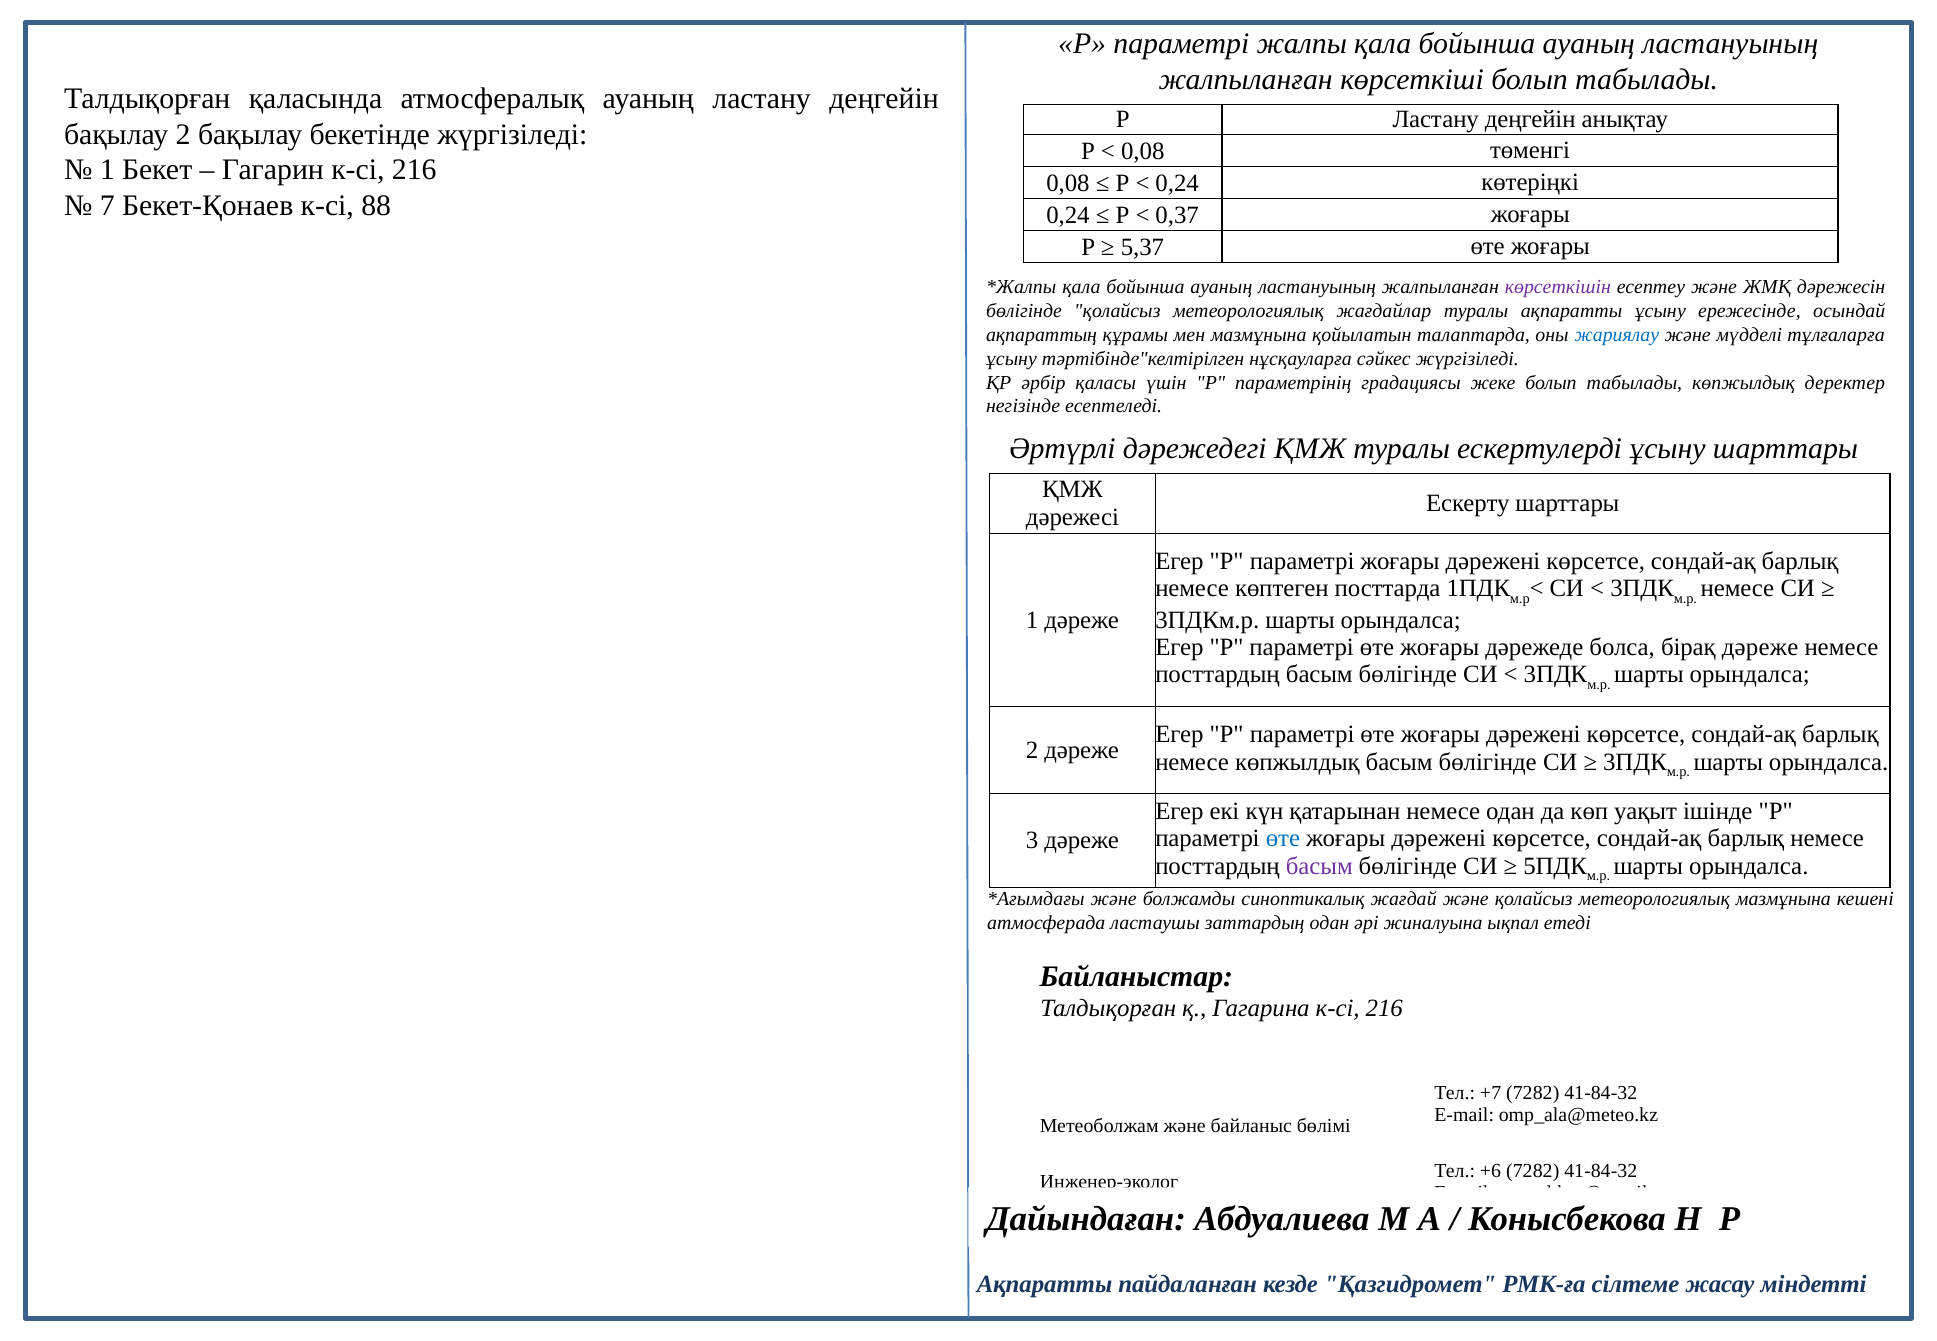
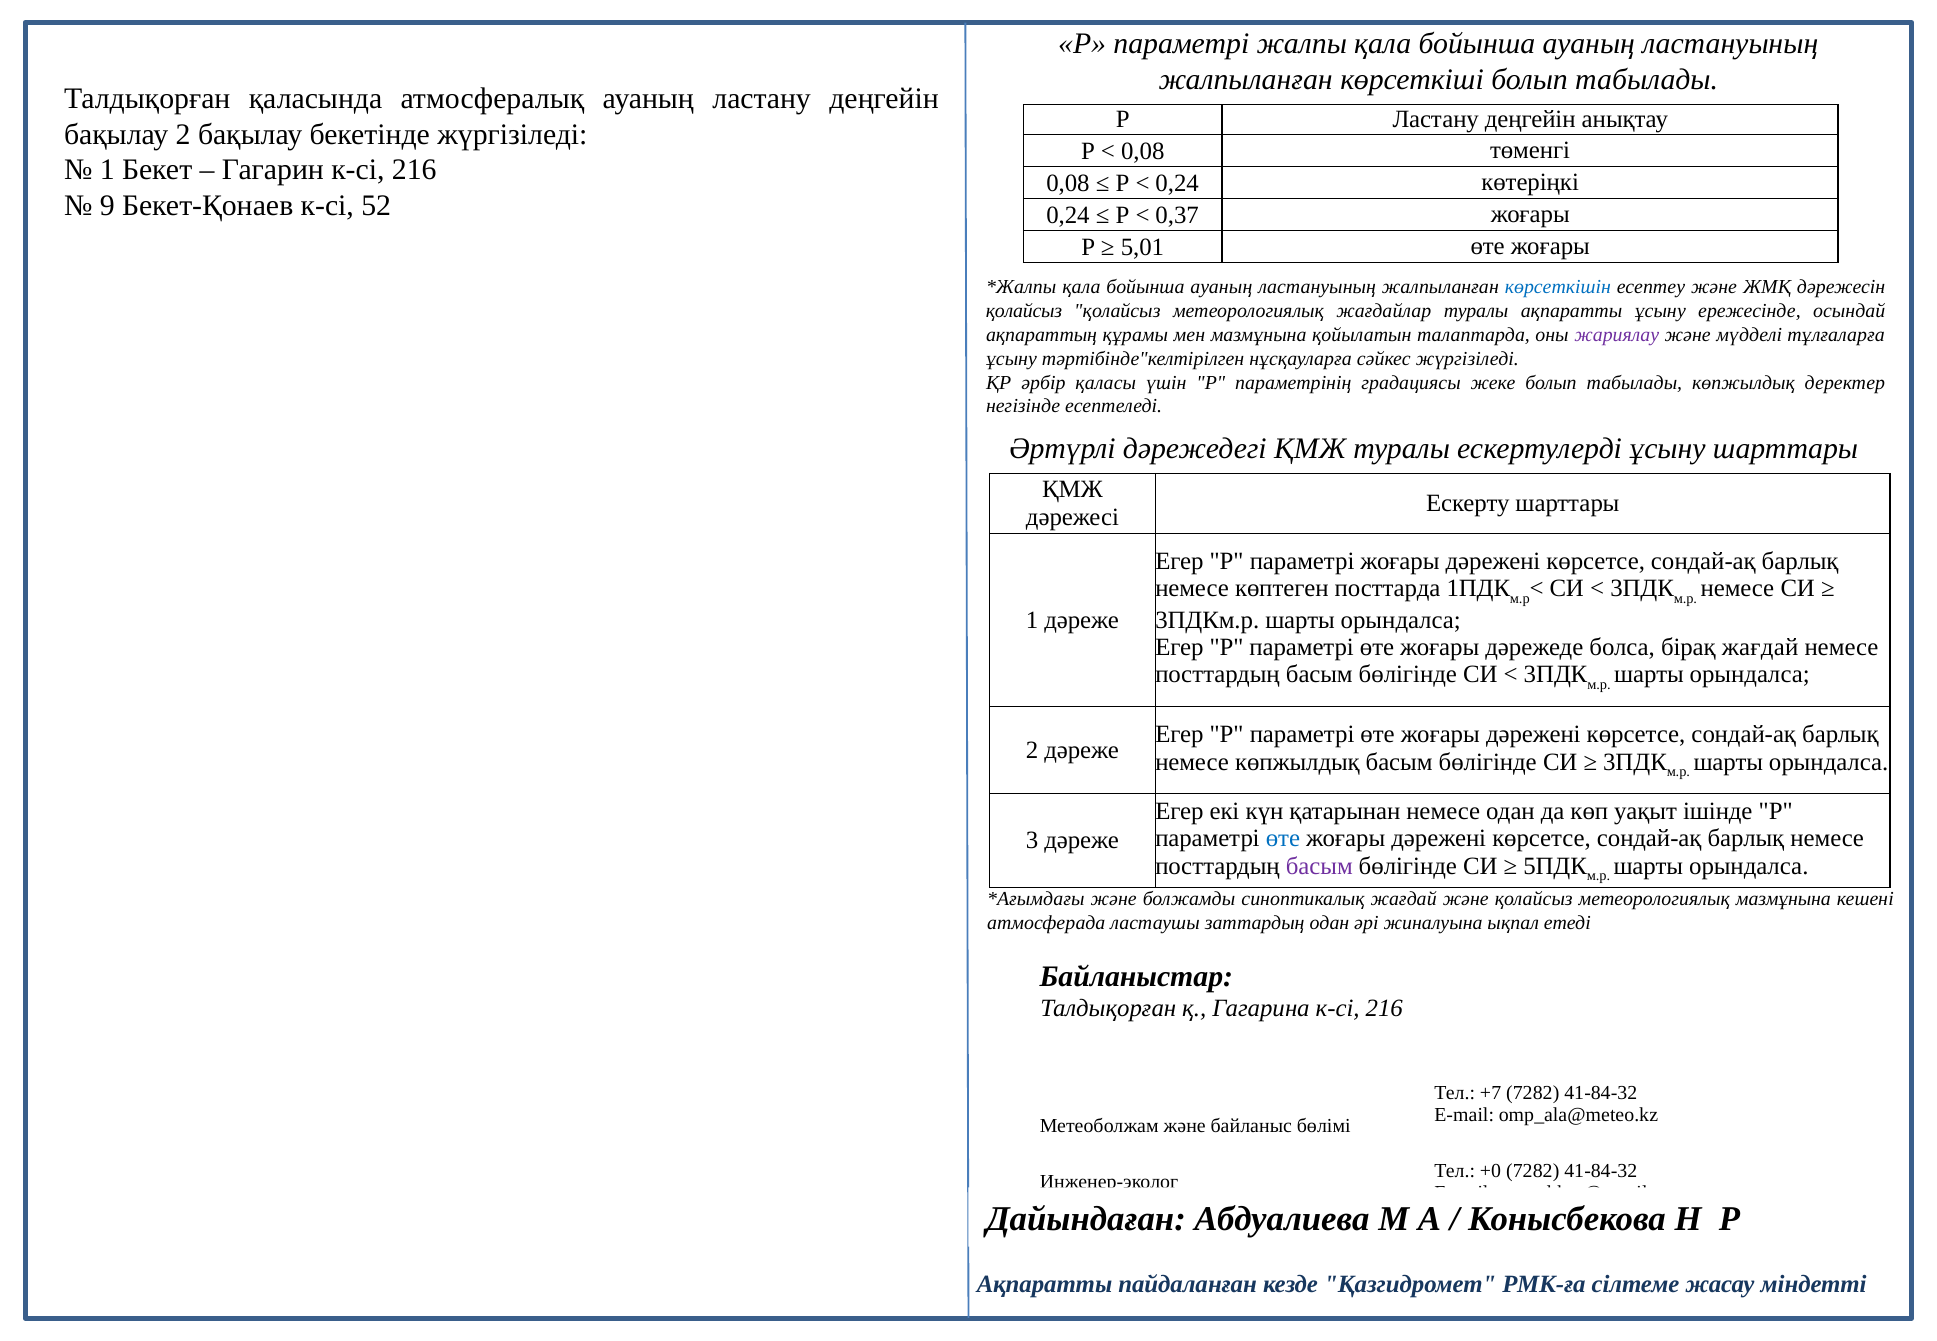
7: 7 -> 9
88: 88 -> 52
5,37: 5,37 -> 5,01
көрсеткішін colour: purple -> blue
бөлігінде at (1024, 311): бөлігінде -> қолайсыз
жариялау colour: blue -> purple
бірақ дәреже: дәреже -> жағдай
+6: +6 -> +0
